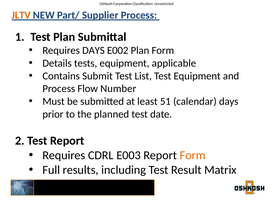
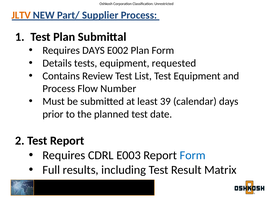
applicable: applicable -> requested
Submit: Submit -> Review
51: 51 -> 39
Form at (193, 155) colour: orange -> blue
